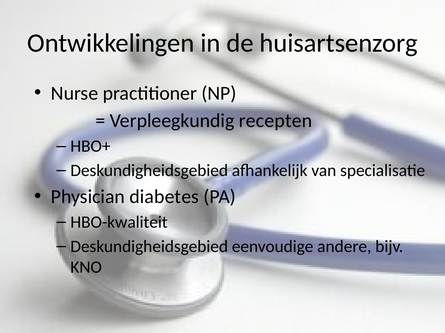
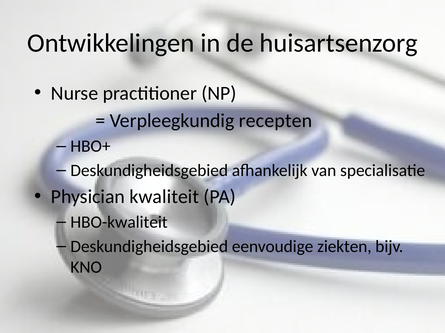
diabetes: diabetes -> kwaliteit
andere: andere -> ziekten
